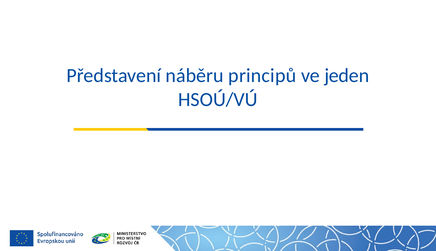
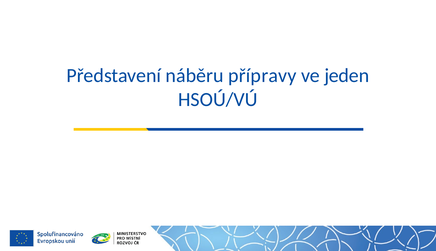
principů: principů -> přípravy
